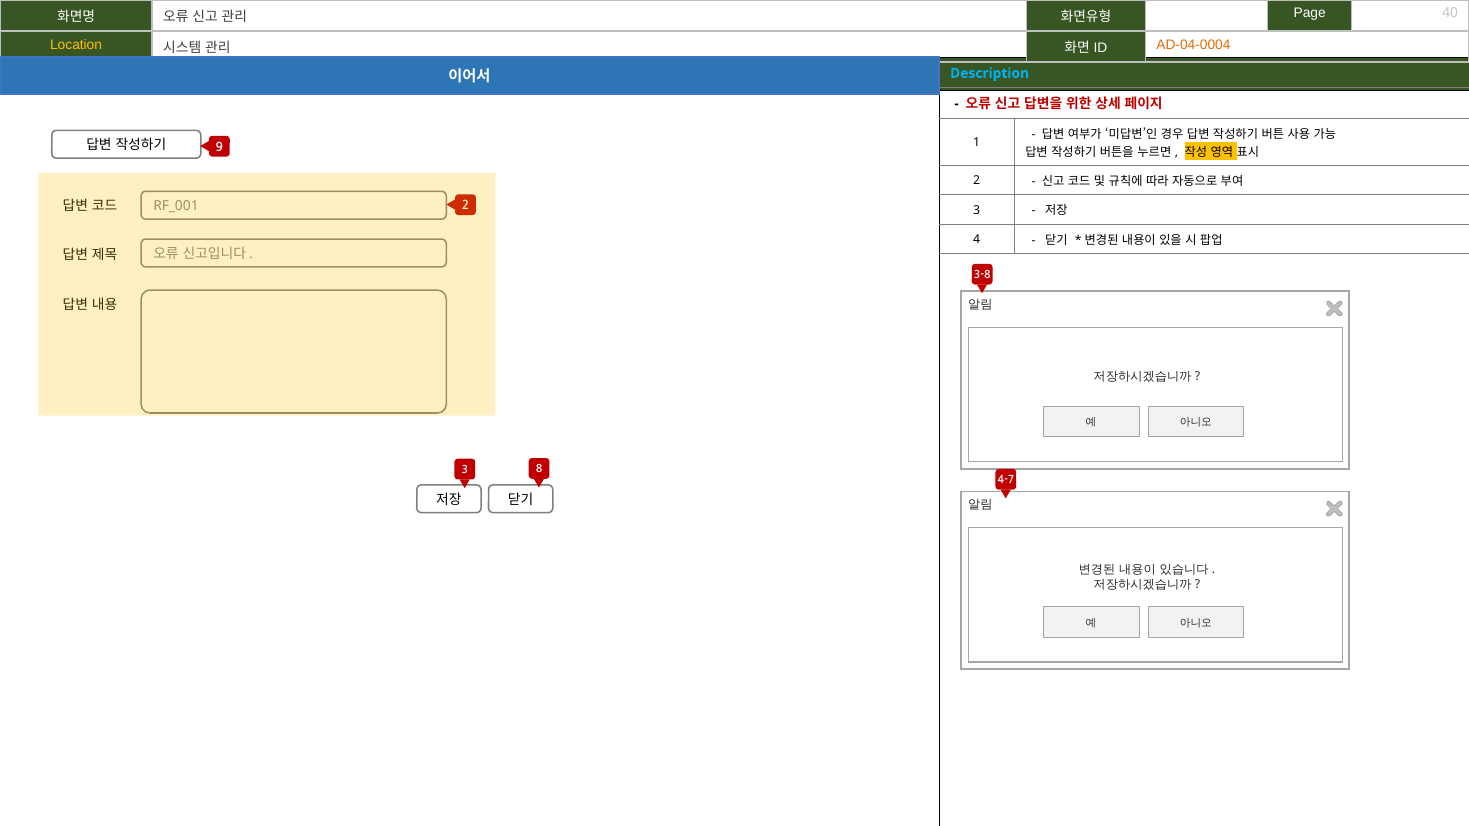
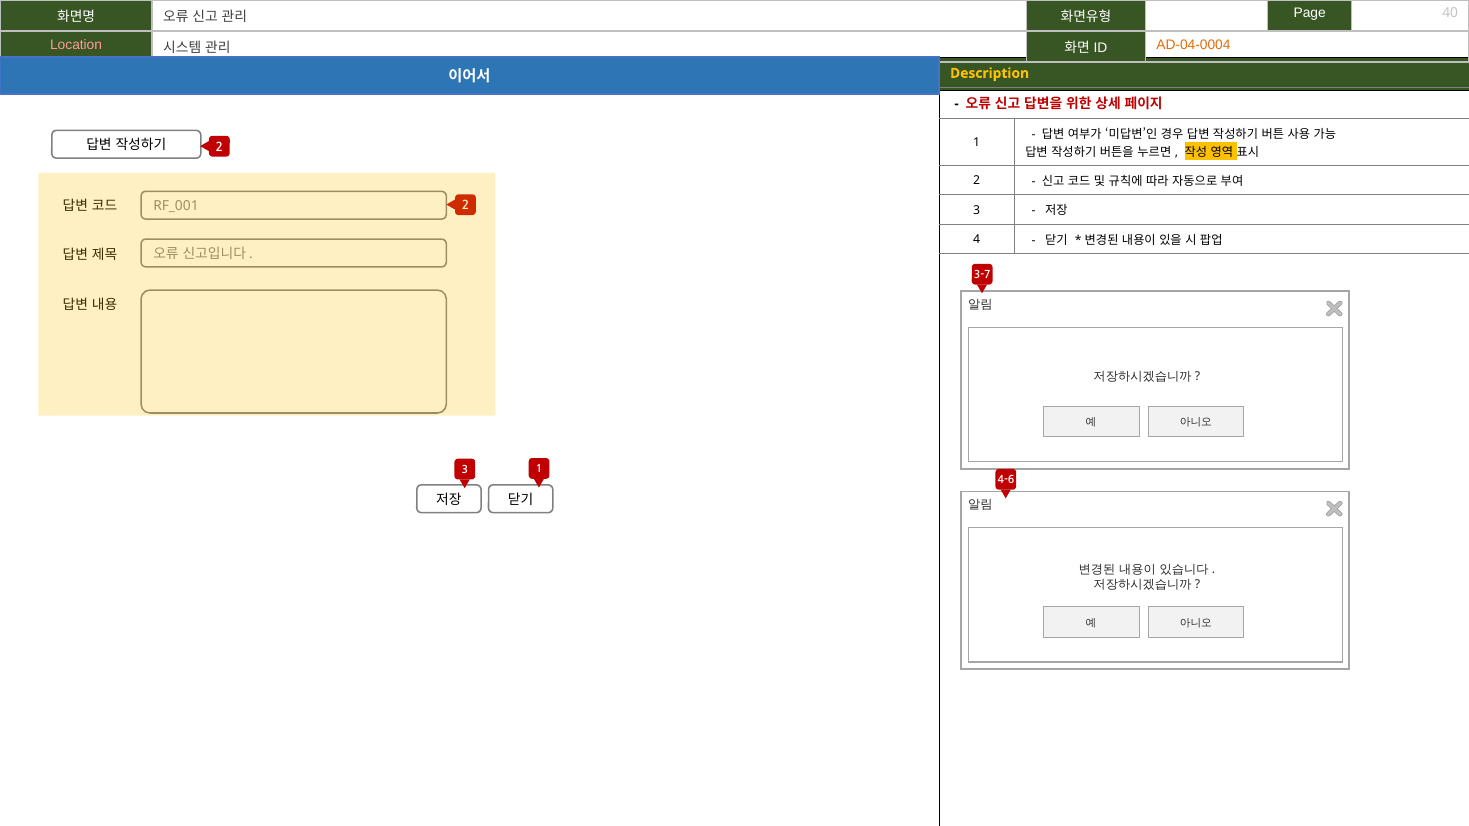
Location colour: yellow -> pink
Description colour: light blue -> yellow
9 at (219, 147): 9 -> 2
3-8: 3-8 -> 3-7
3 8: 8 -> 1
4-7: 4-7 -> 4-6
